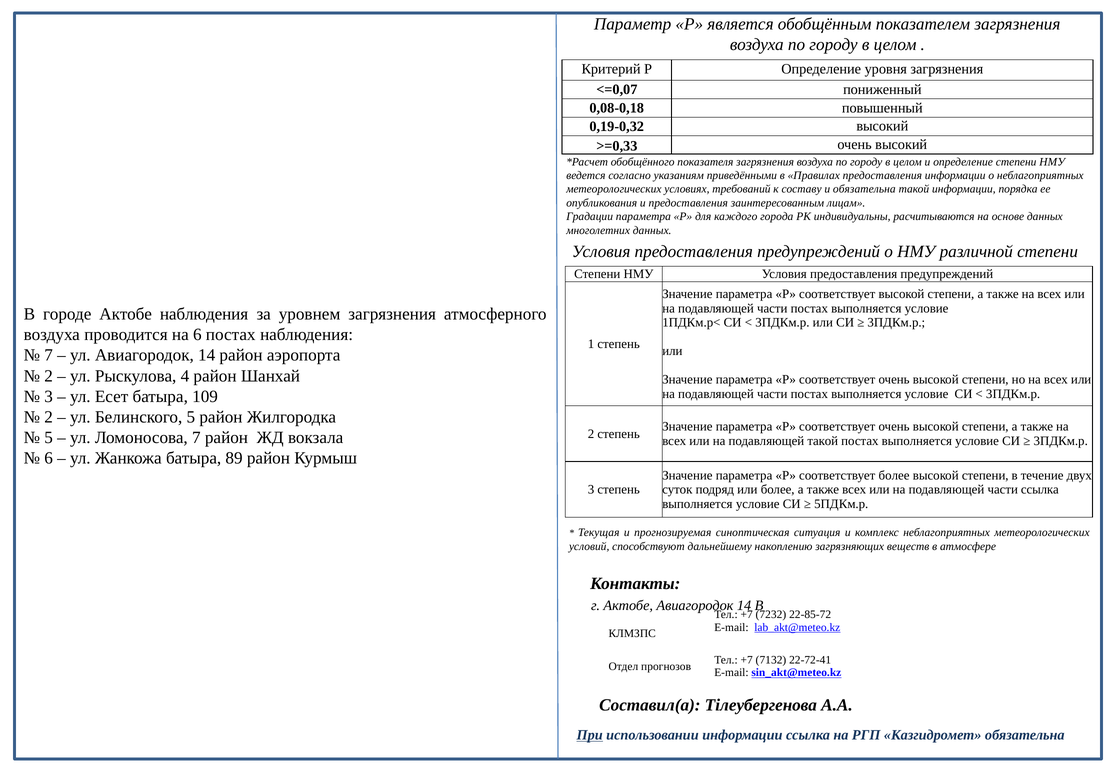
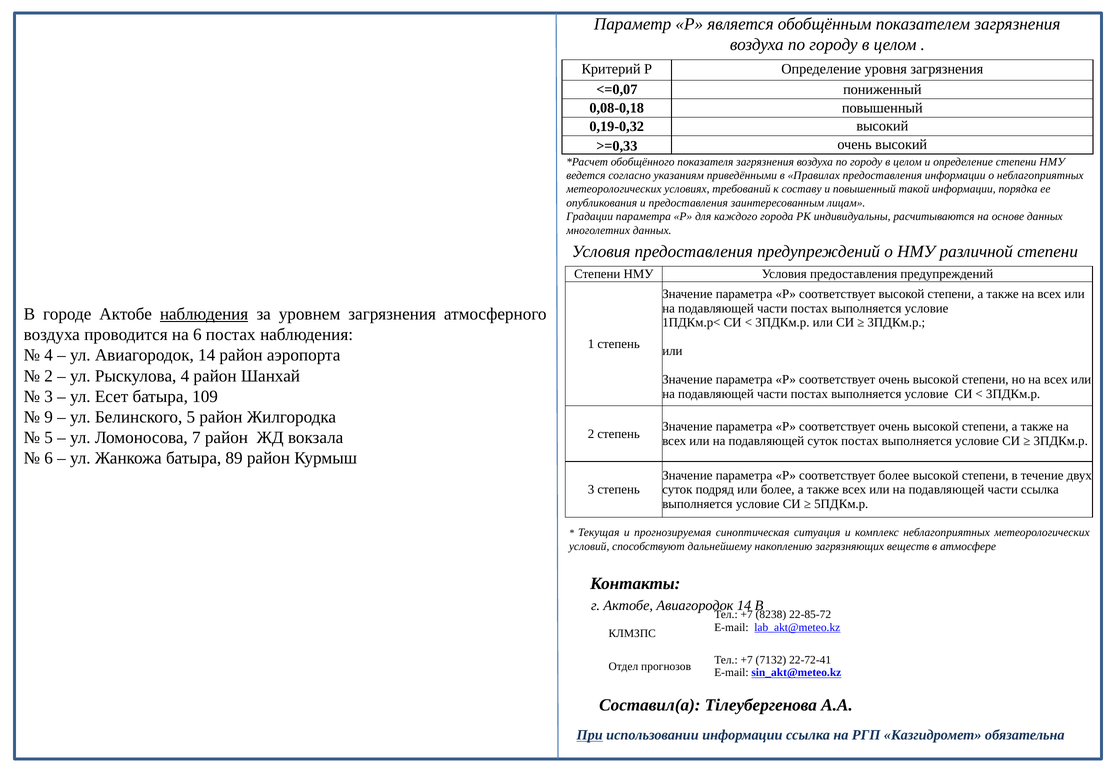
и обязательна: обязательна -> повышенный
наблюдения at (204, 314) underline: none -> present
7 at (49, 356): 7 -> 4
2 at (49, 417): 2 -> 9
подавляющей такой: такой -> суток
7232: 7232 -> 8238
